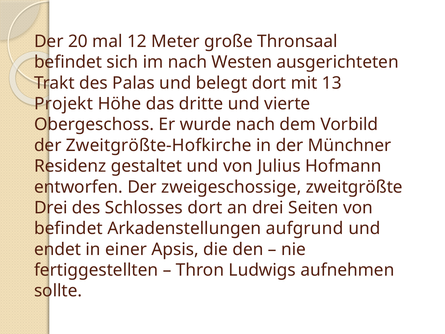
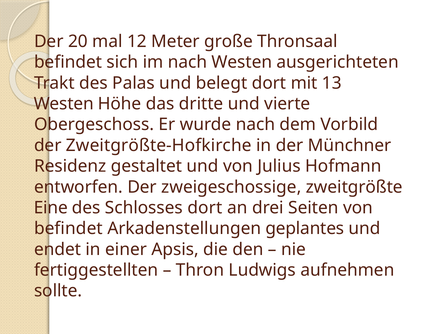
Projekt at (64, 104): Projekt -> Westen
Drei at (51, 208): Drei -> Eine
aufgrund: aufgrund -> geplantes
